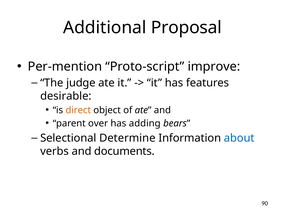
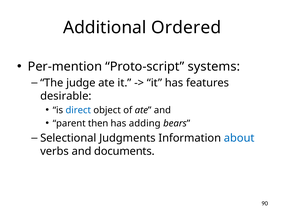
Proposal: Proposal -> Ordered
improve: improve -> systems
direct colour: orange -> blue
over: over -> then
Determine: Determine -> Judgments
